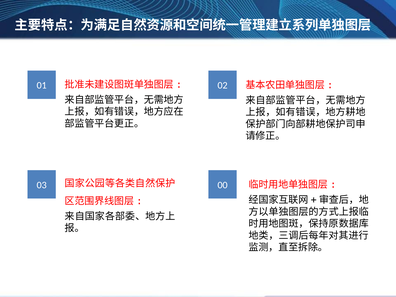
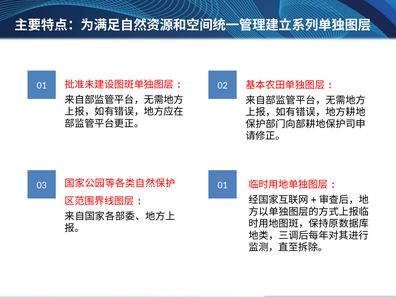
03 00: 00 -> 01
